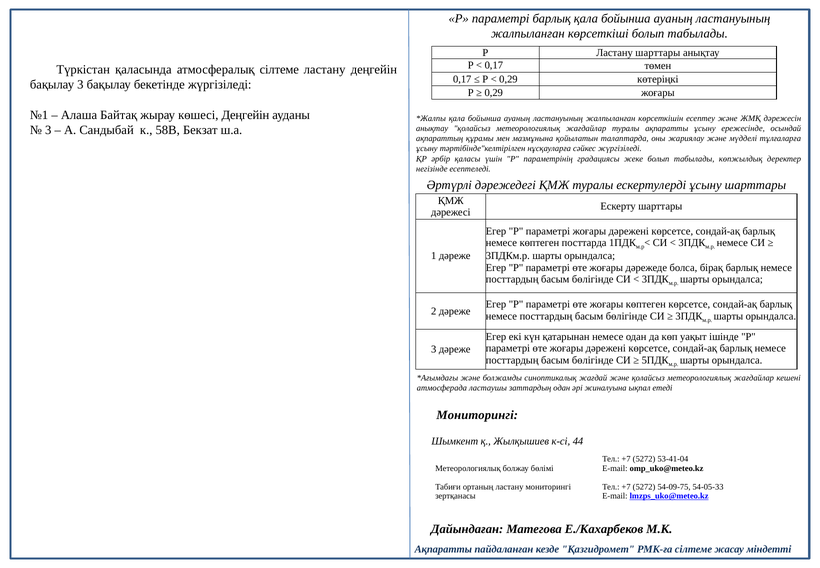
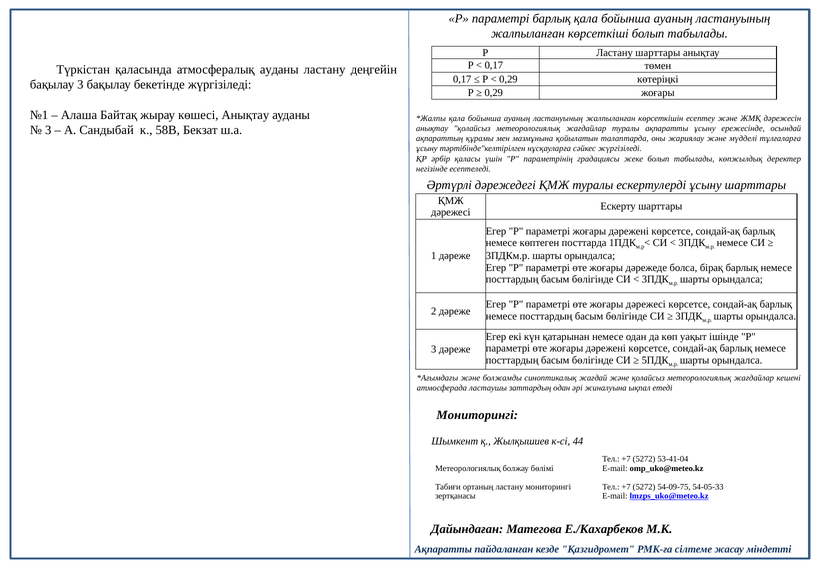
атмосфералық сілтеме: сілтеме -> ауданы
көшесі Деңгейін: Деңгейін -> Анықтау
жоғары көптеген: көптеген -> дәрежесі
